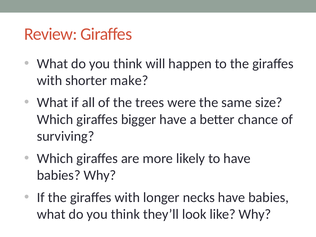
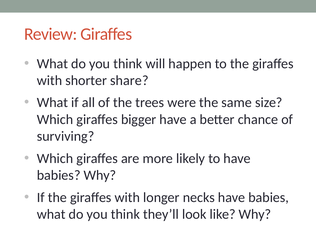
make: make -> share
